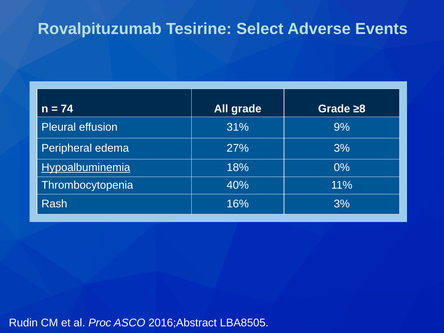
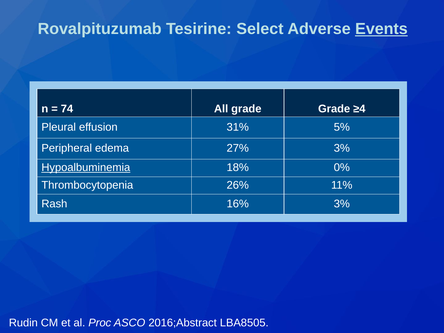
Events underline: none -> present
≥8: ≥8 -> ≥4
9%: 9% -> 5%
40%: 40% -> 26%
